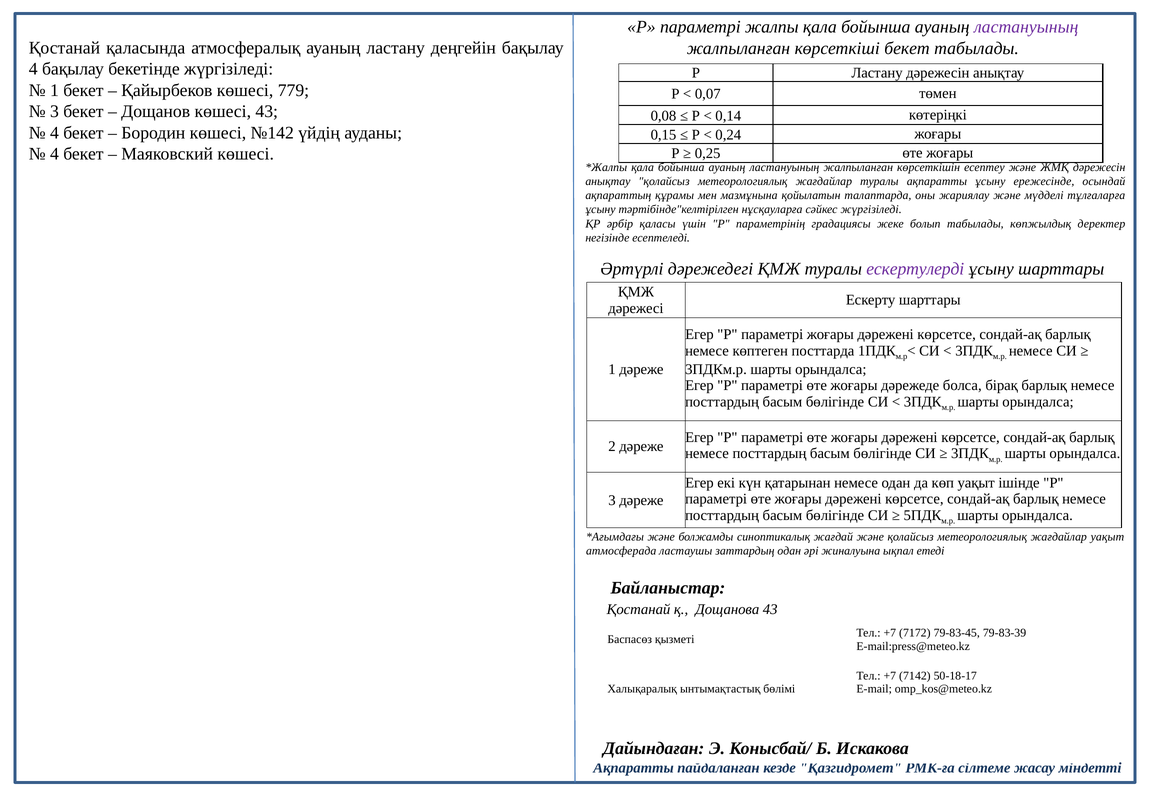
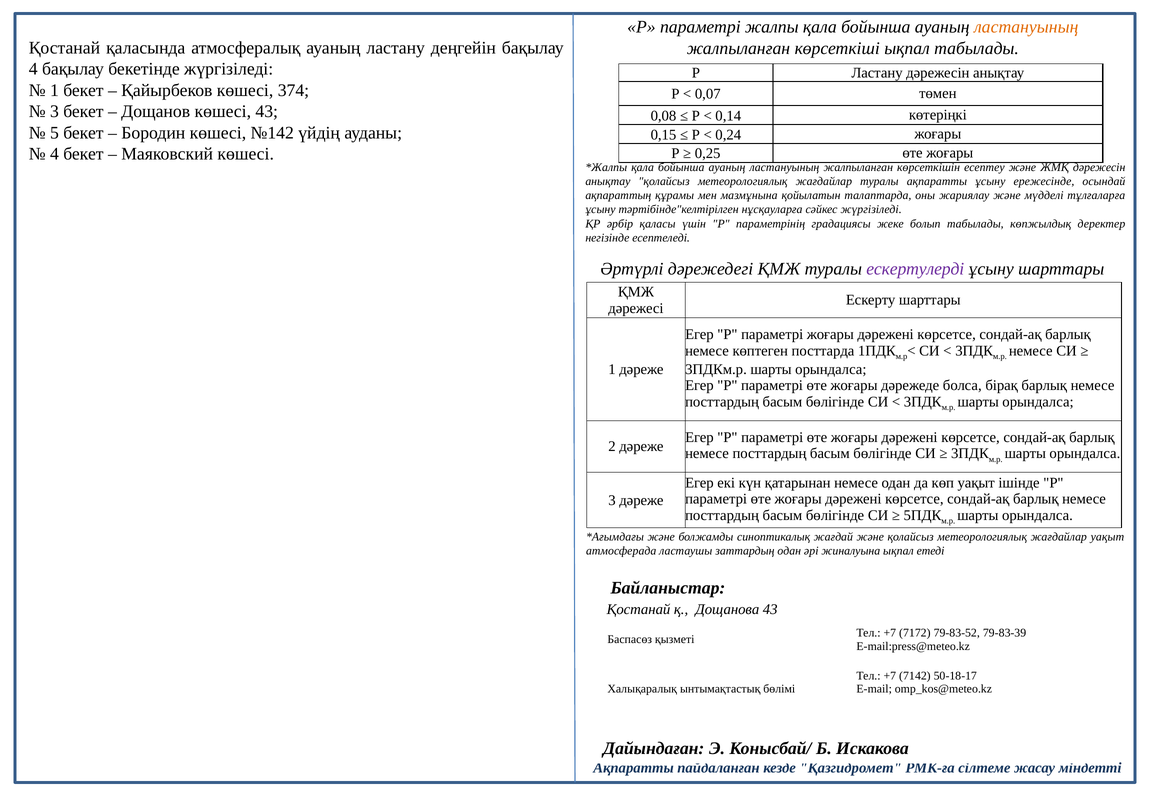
ластануының at (1026, 27) colour: purple -> orange
көрсеткіші бекет: бекет -> ықпал
779: 779 -> 374
4 at (54, 133): 4 -> 5
79-83-45: 79-83-45 -> 79-83-52
